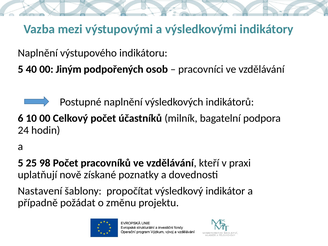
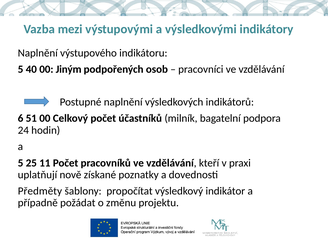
10: 10 -> 51
98: 98 -> 11
Nastavení: Nastavení -> Předměty
